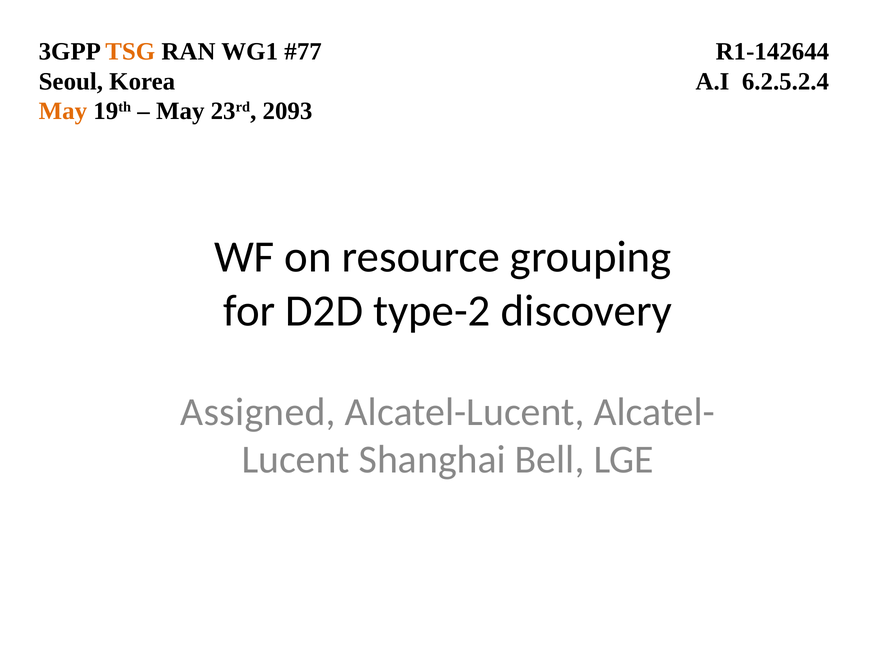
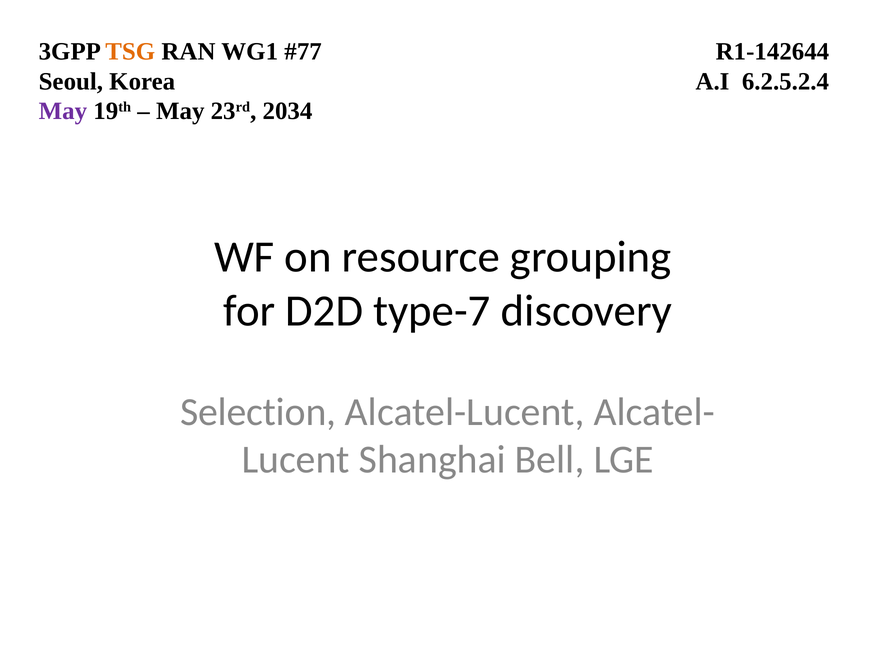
May at (63, 111) colour: orange -> purple
2093: 2093 -> 2034
type-2: type-2 -> type-7
Assigned: Assigned -> Selection
